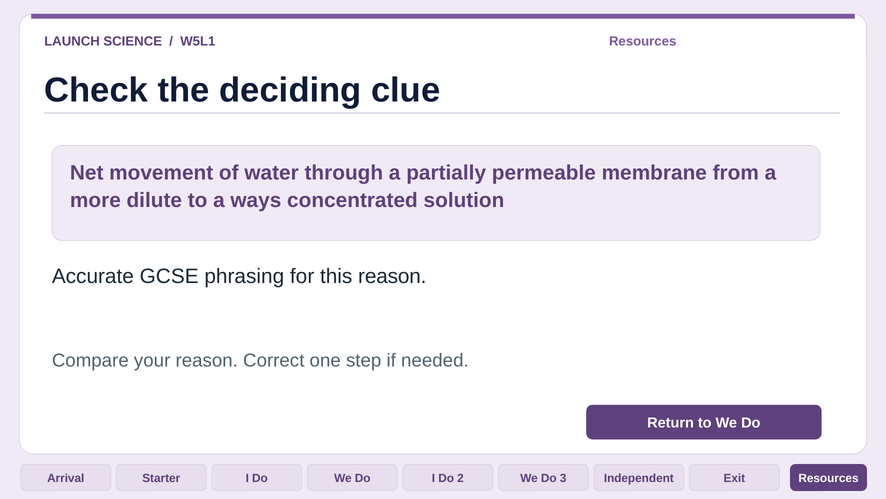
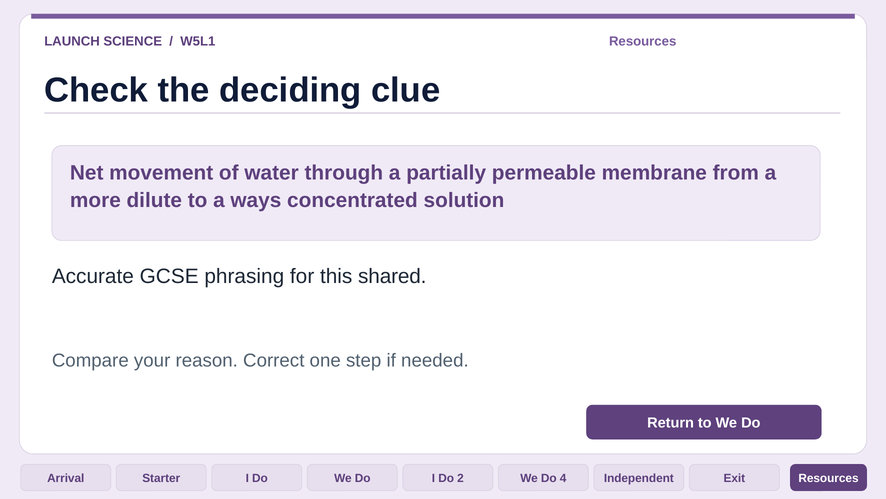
this reason: reason -> shared
3: 3 -> 4
